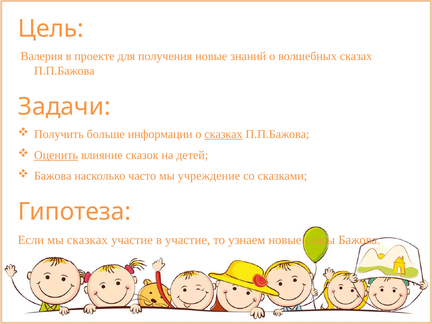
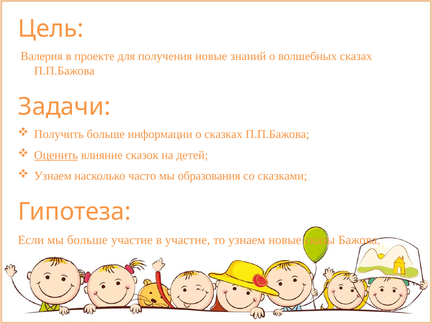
сказках at (223, 134) underline: present -> none
Бажова at (53, 176): Бажова -> Узнаем
учреждение: учреждение -> образования
мы сказках: сказках -> больше
